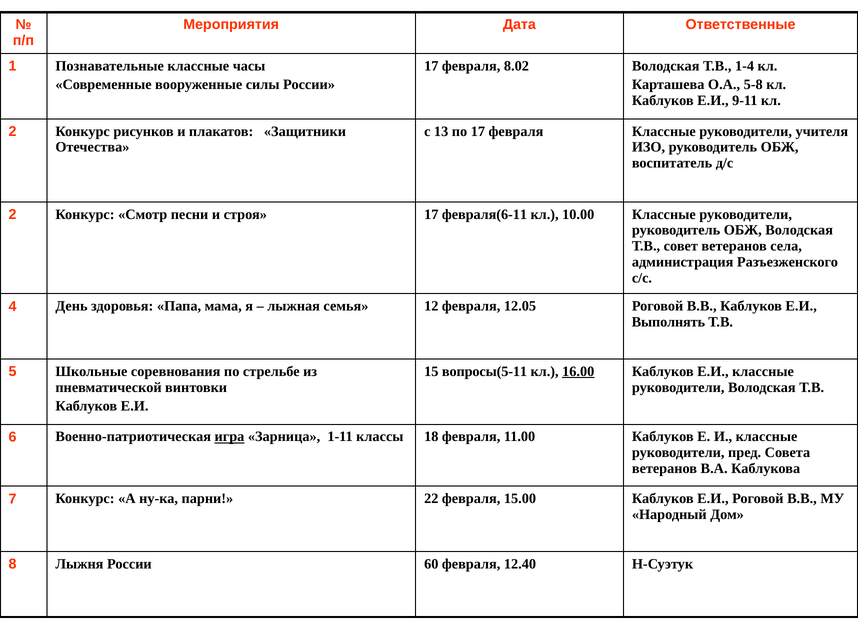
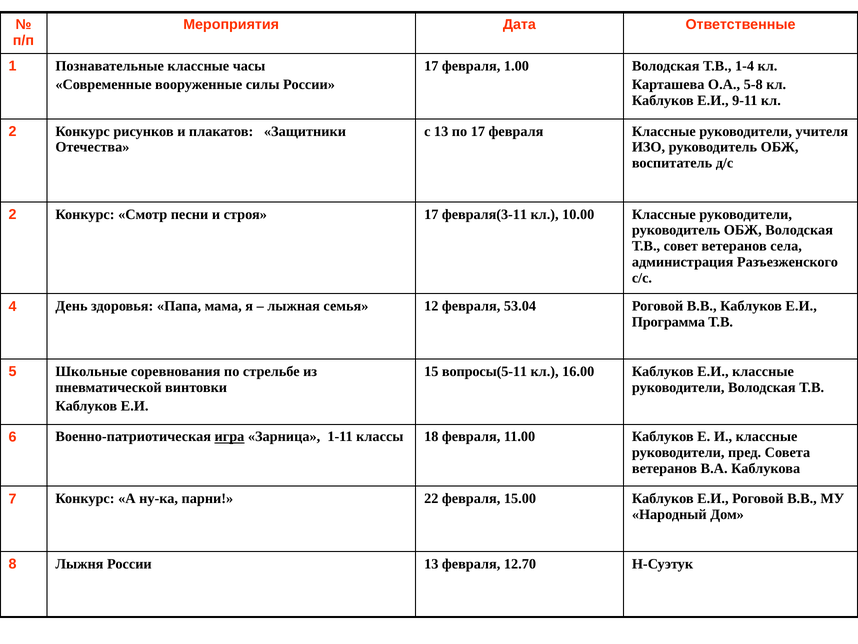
8.02: 8.02 -> 1.00
февраля(6-11: февраля(6-11 -> февраля(3-11
12.05: 12.05 -> 53.04
Выполнять: Выполнять -> Программа
16.00 underline: present -> none
России 60: 60 -> 13
12.40: 12.40 -> 12.70
